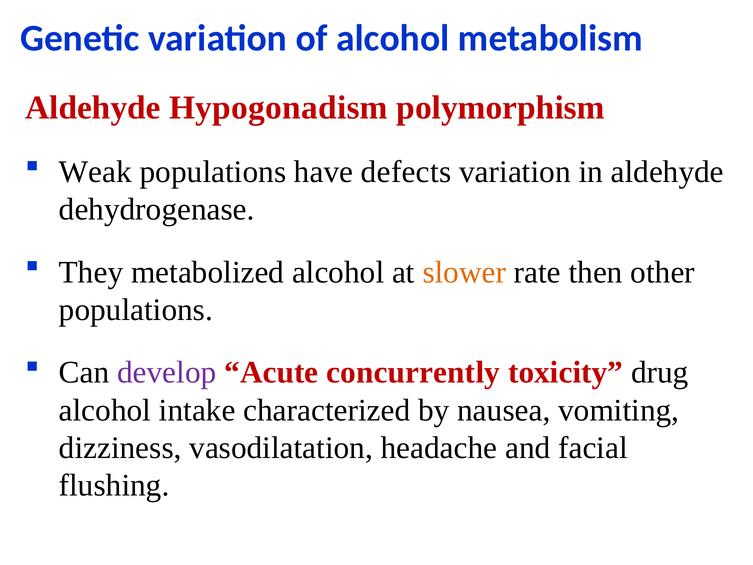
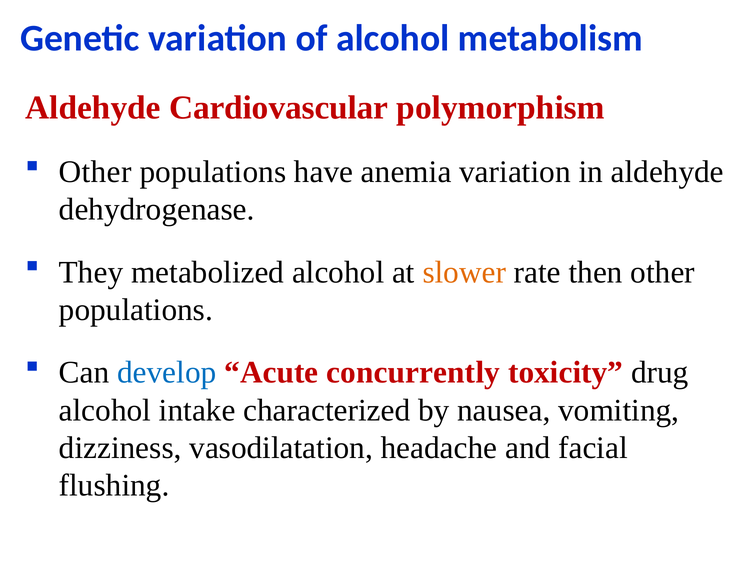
Hypogonadism: Hypogonadism -> Cardiovascular
Weak at (95, 172): Weak -> Other
defects: defects -> anemia
develop colour: purple -> blue
